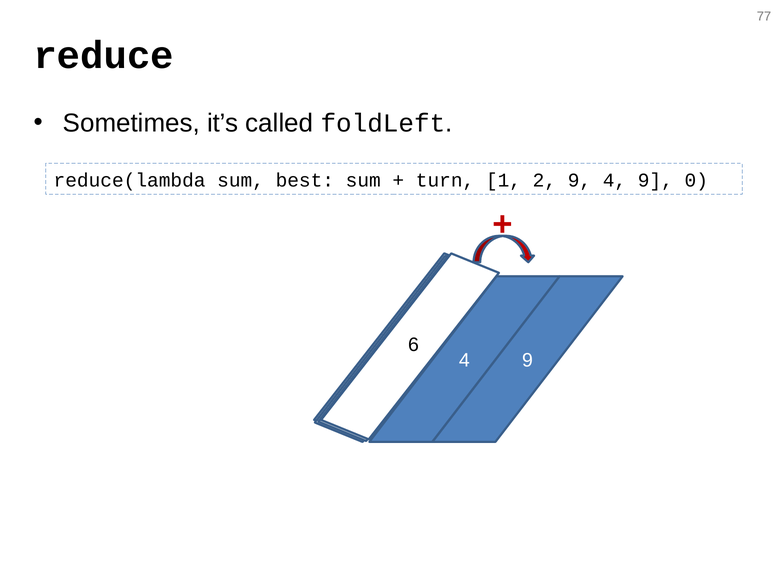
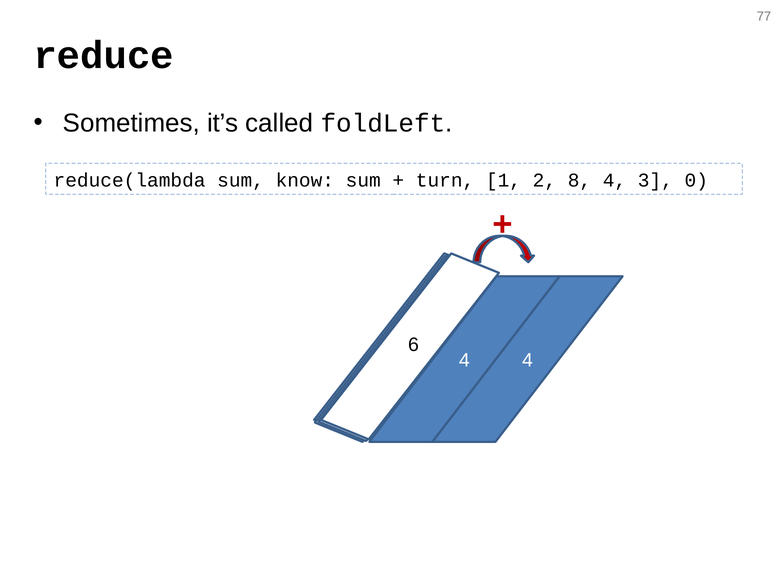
best: best -> know
2 9: 9 -> 8
9 at (655, 180): 9 -> 3
9 at (528, 361): 9 -> 4
